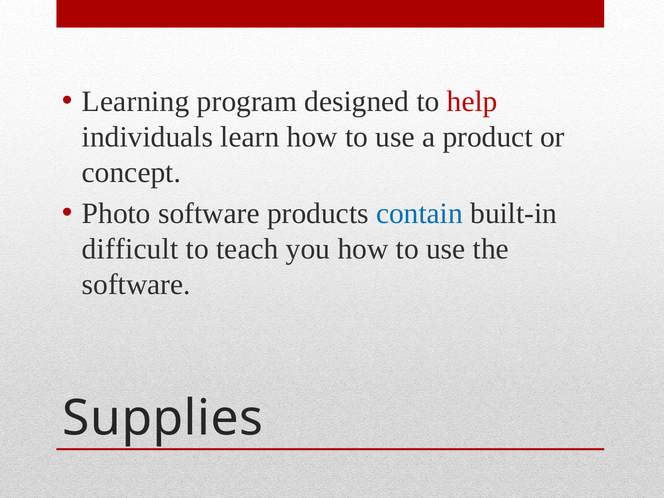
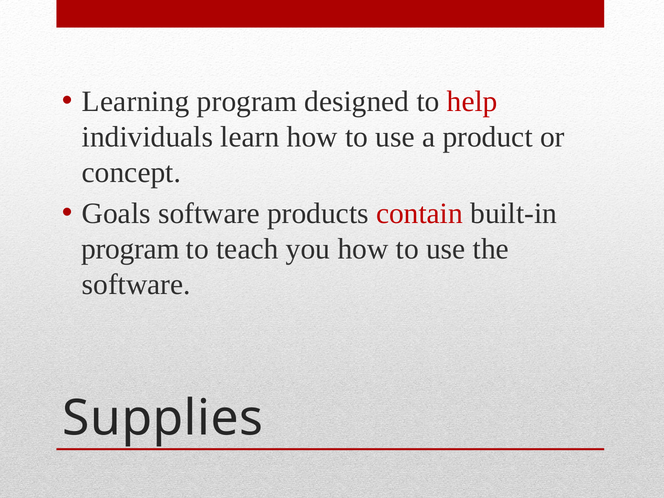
Photo: Photo -> Goals
contain colour: blue -> red
difficult at (130, 249): difficult -> program
